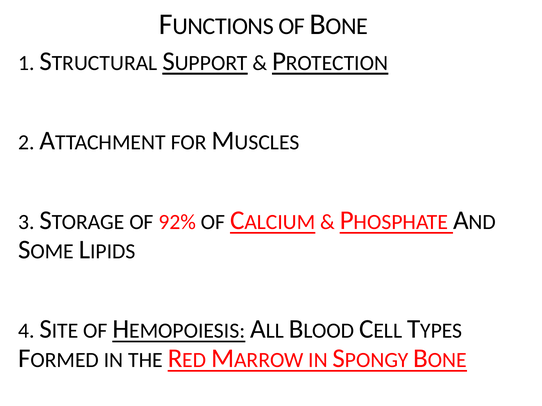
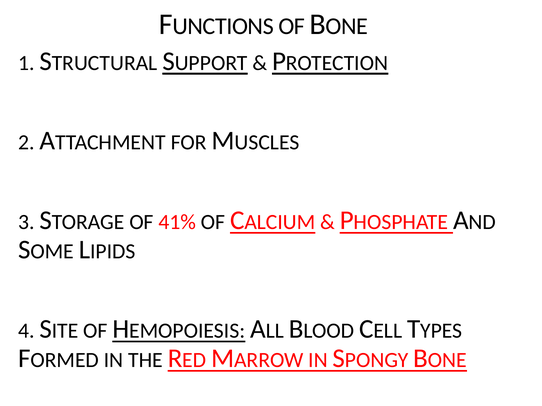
92%: 92% -> 41%
